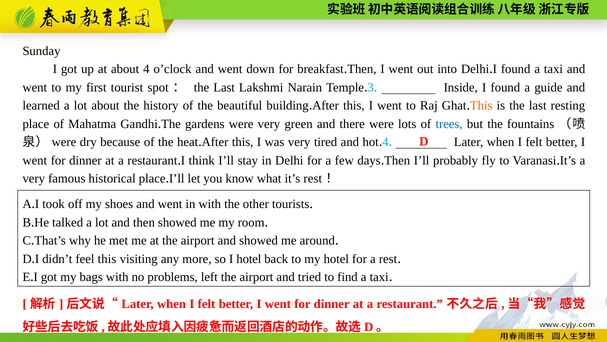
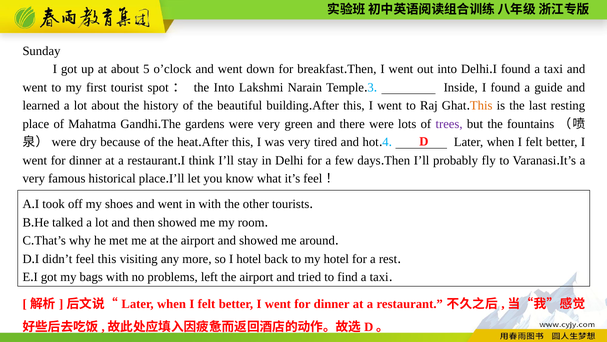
about 4: 4 -> 5
Last at (224, 87): Last -> Into
trees colour: blue -> purple
it’s rest: rest -> feel
